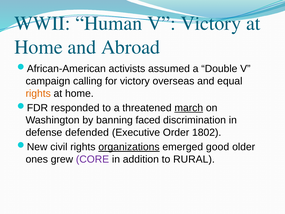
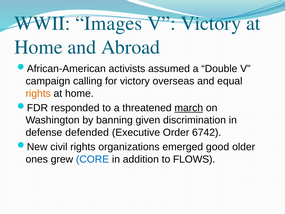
Human: Human -> Images
faced: faced -> given
1802: 1802 -> 6742
organizations underline: present -> none
CORE colour: purple -> blue
RURAL: RURAL -> FLOWS
